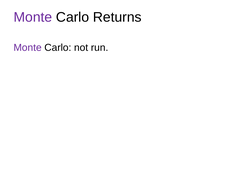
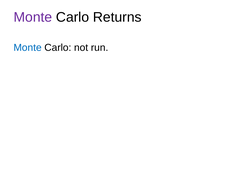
Monte at (28, 48) colour: purple -> blue
